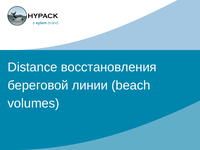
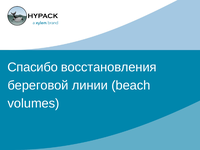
Distance: Distance -> Спасибо
